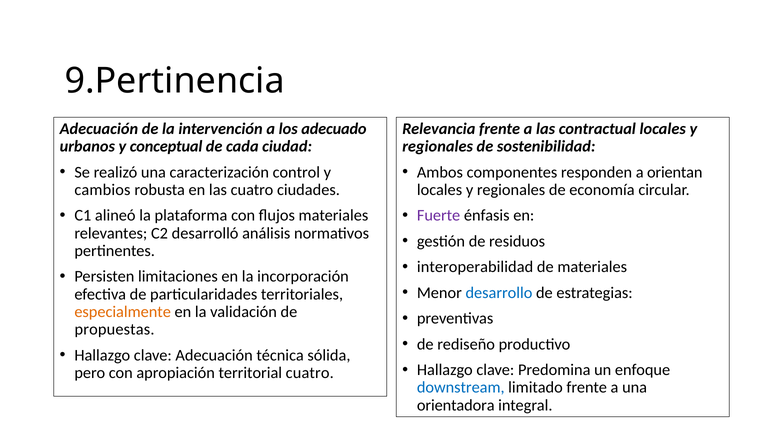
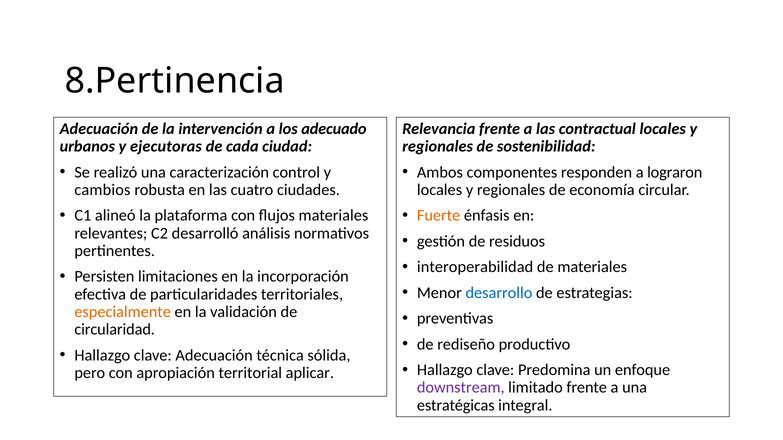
9.Pertinencia: 9.Pertinencia -> 8.Pertinencia
conceptual: conceptual -> ejecutoras
orientan: orientan -> lograron
Fuerte colour: purple -> orange
propuestas: propuestas -> circularidad
territorial cuatro: cuatro -> aplicar
downstream colour: blue -> purple
orientadora: orientadora -> estratégicas
